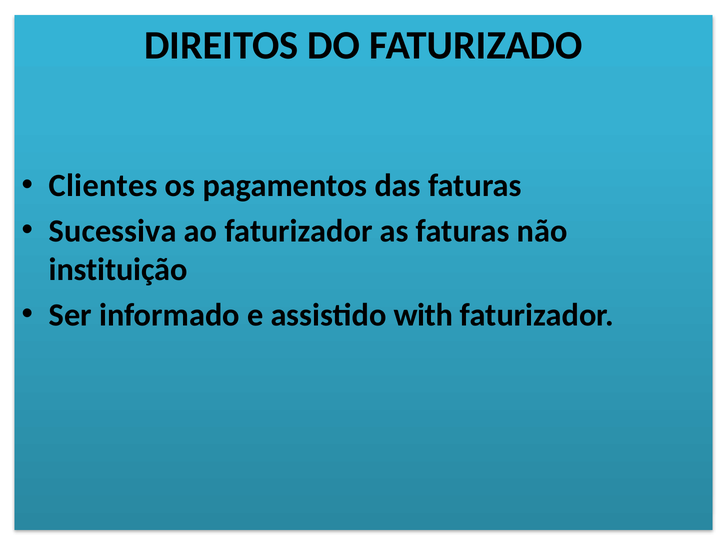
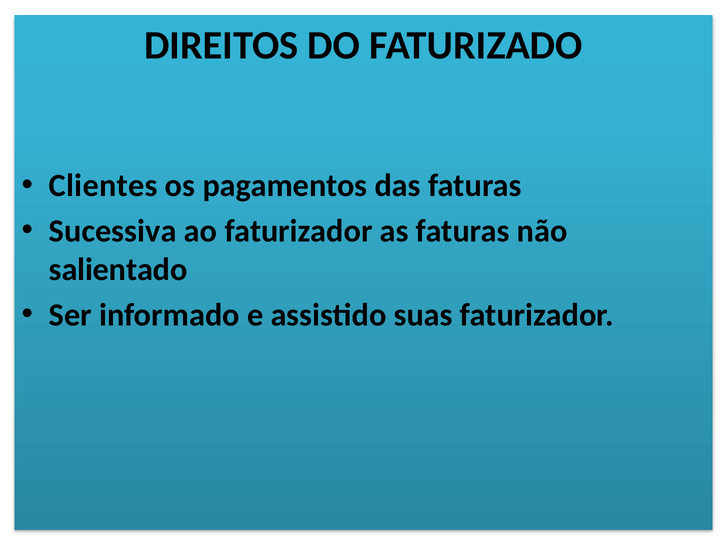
instituição: instituição -> salientado
with: with -> suas
